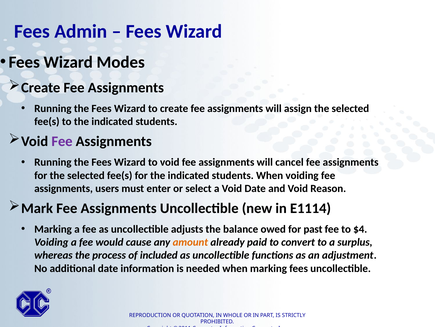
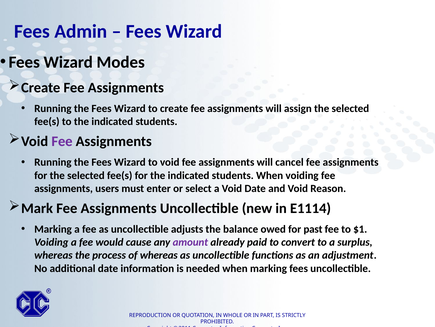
$4: $4 -> $1
amount colour: orange -> purple
of included: included -> whereas
